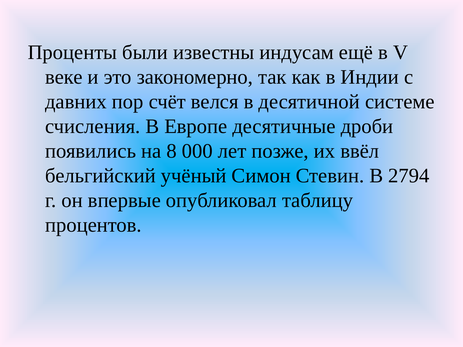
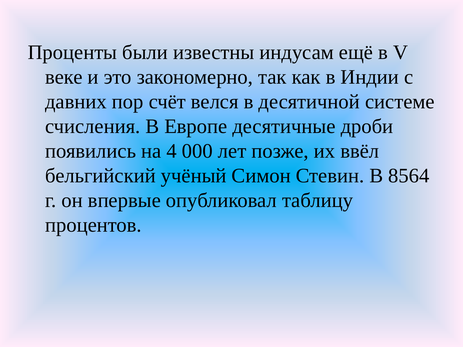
8: 8 -> 4
2794: 2794 -> 8564
